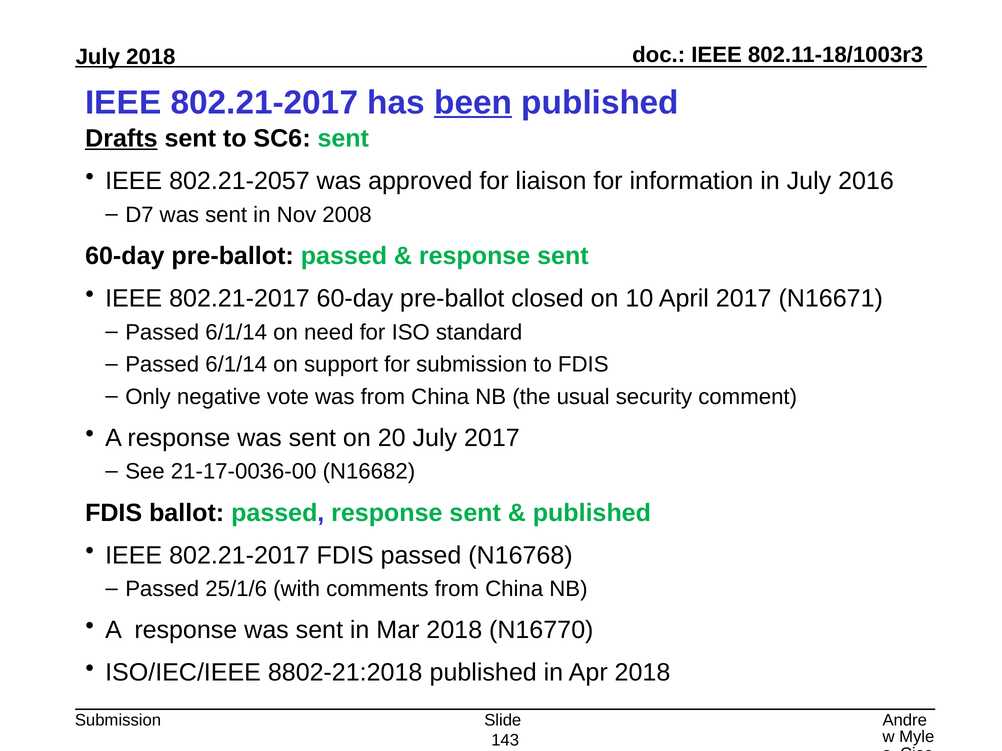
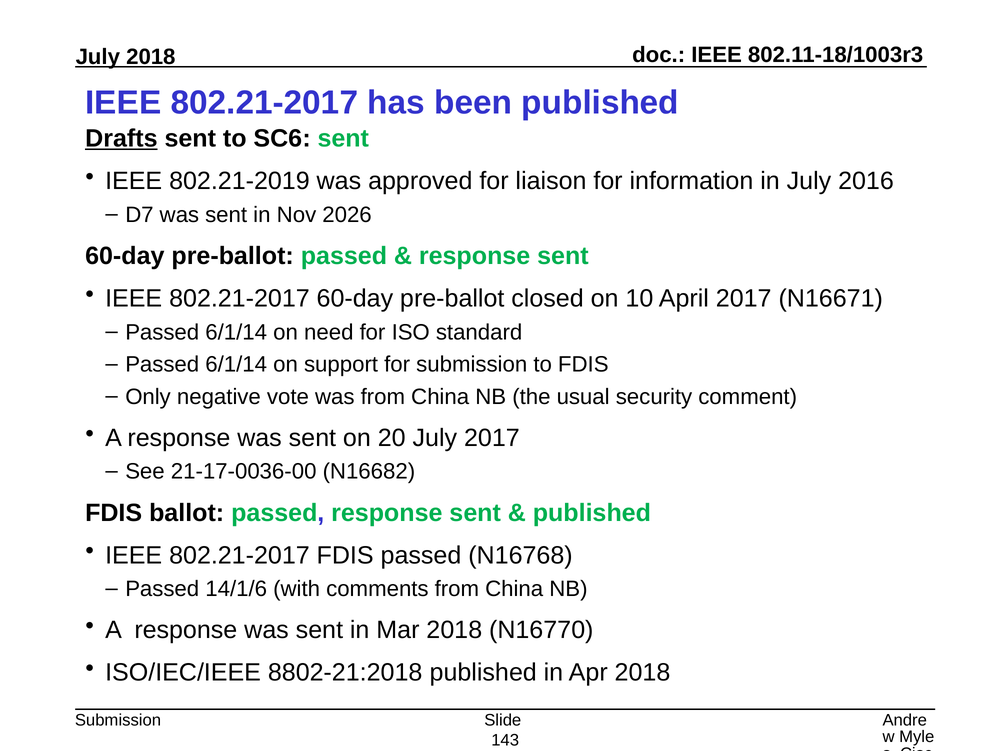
been underline: present -> none
802.21-2057: 802.21-2057 -> 802.21-2019
2008: 2008 -> 2026
25/1/6: 25/1/6 -> 14/1/6
